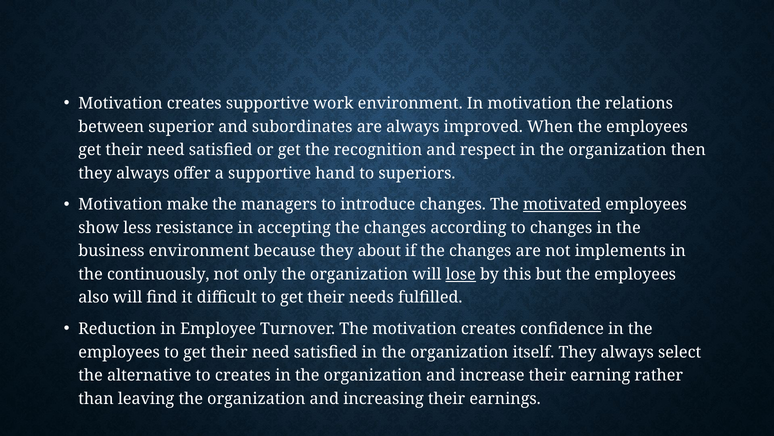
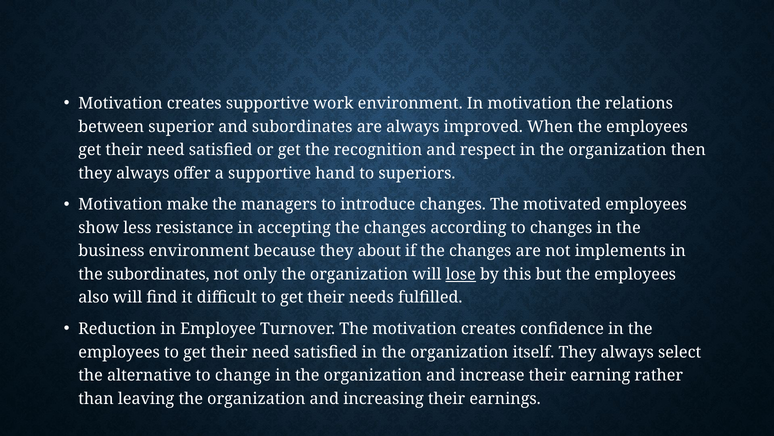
motivated underline: present -> none
the continuously: continuously -> subordinates
to creates: creates -> change
